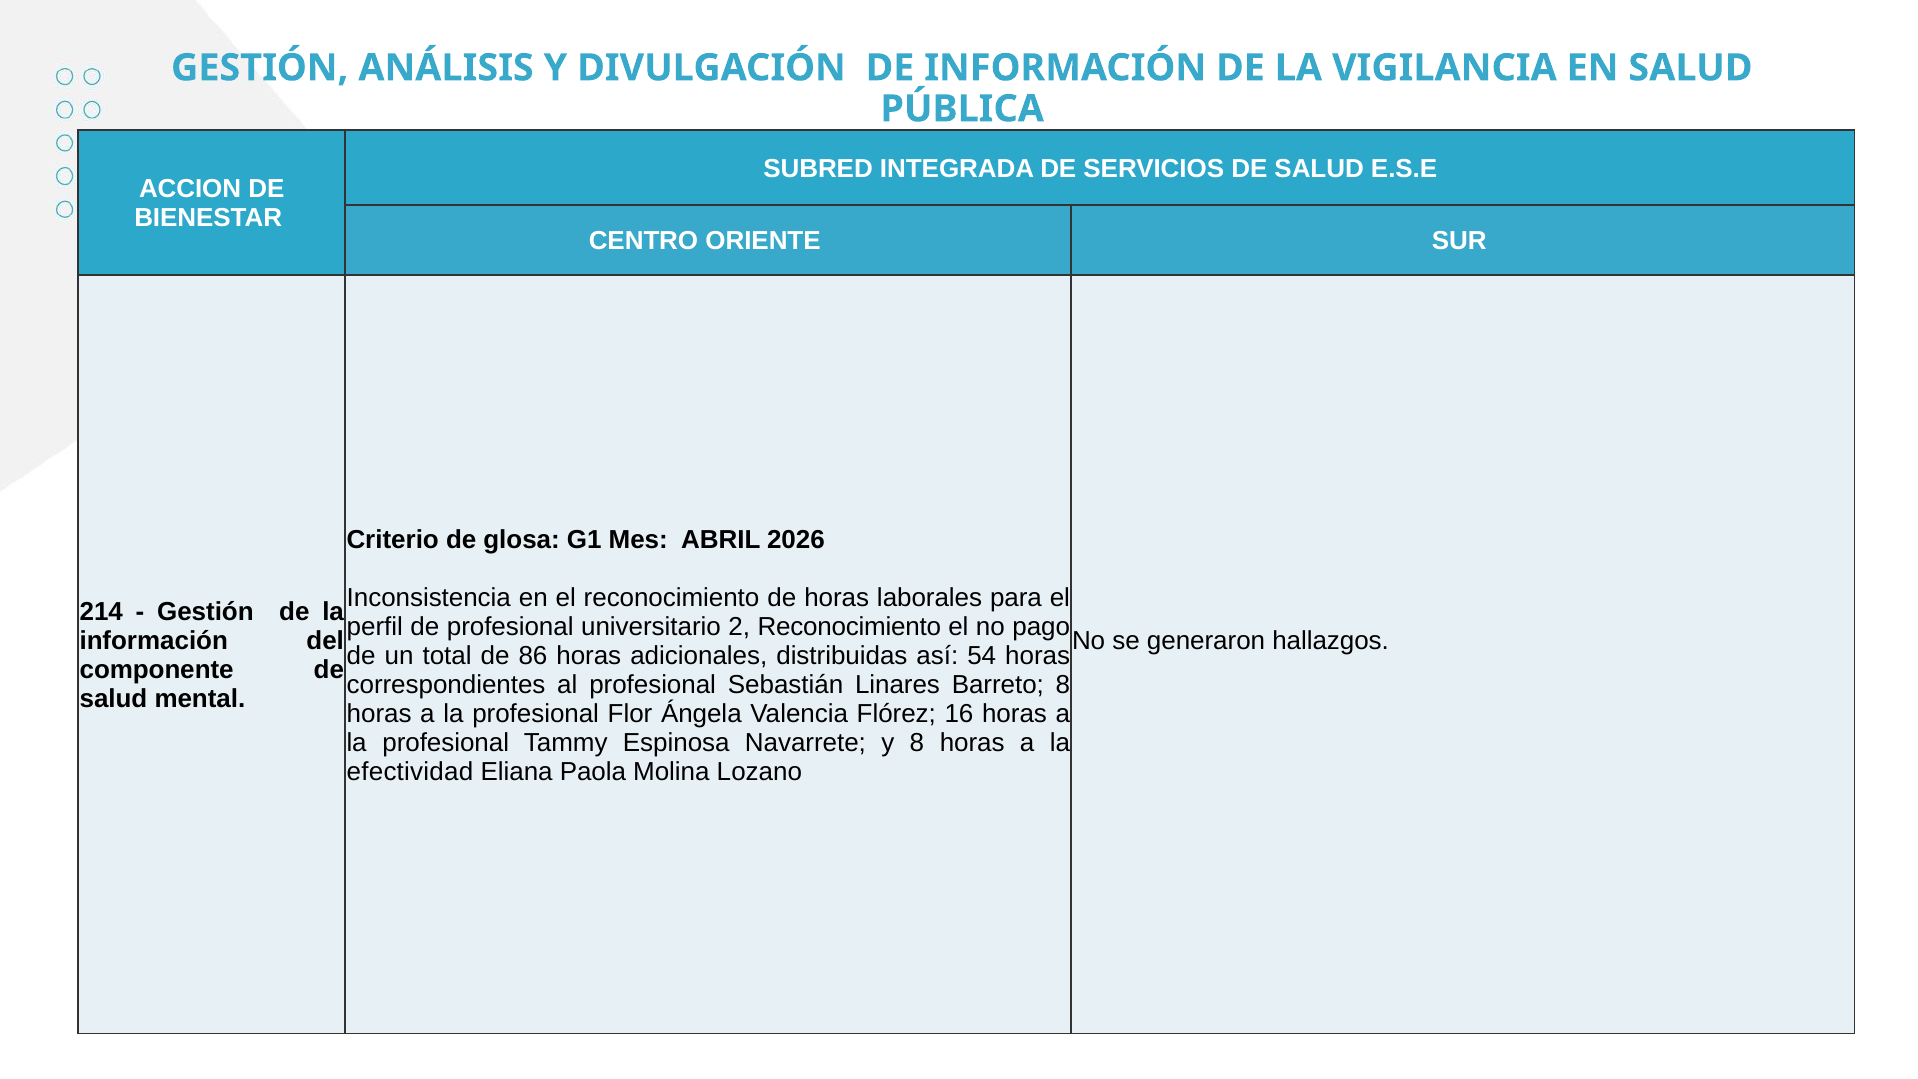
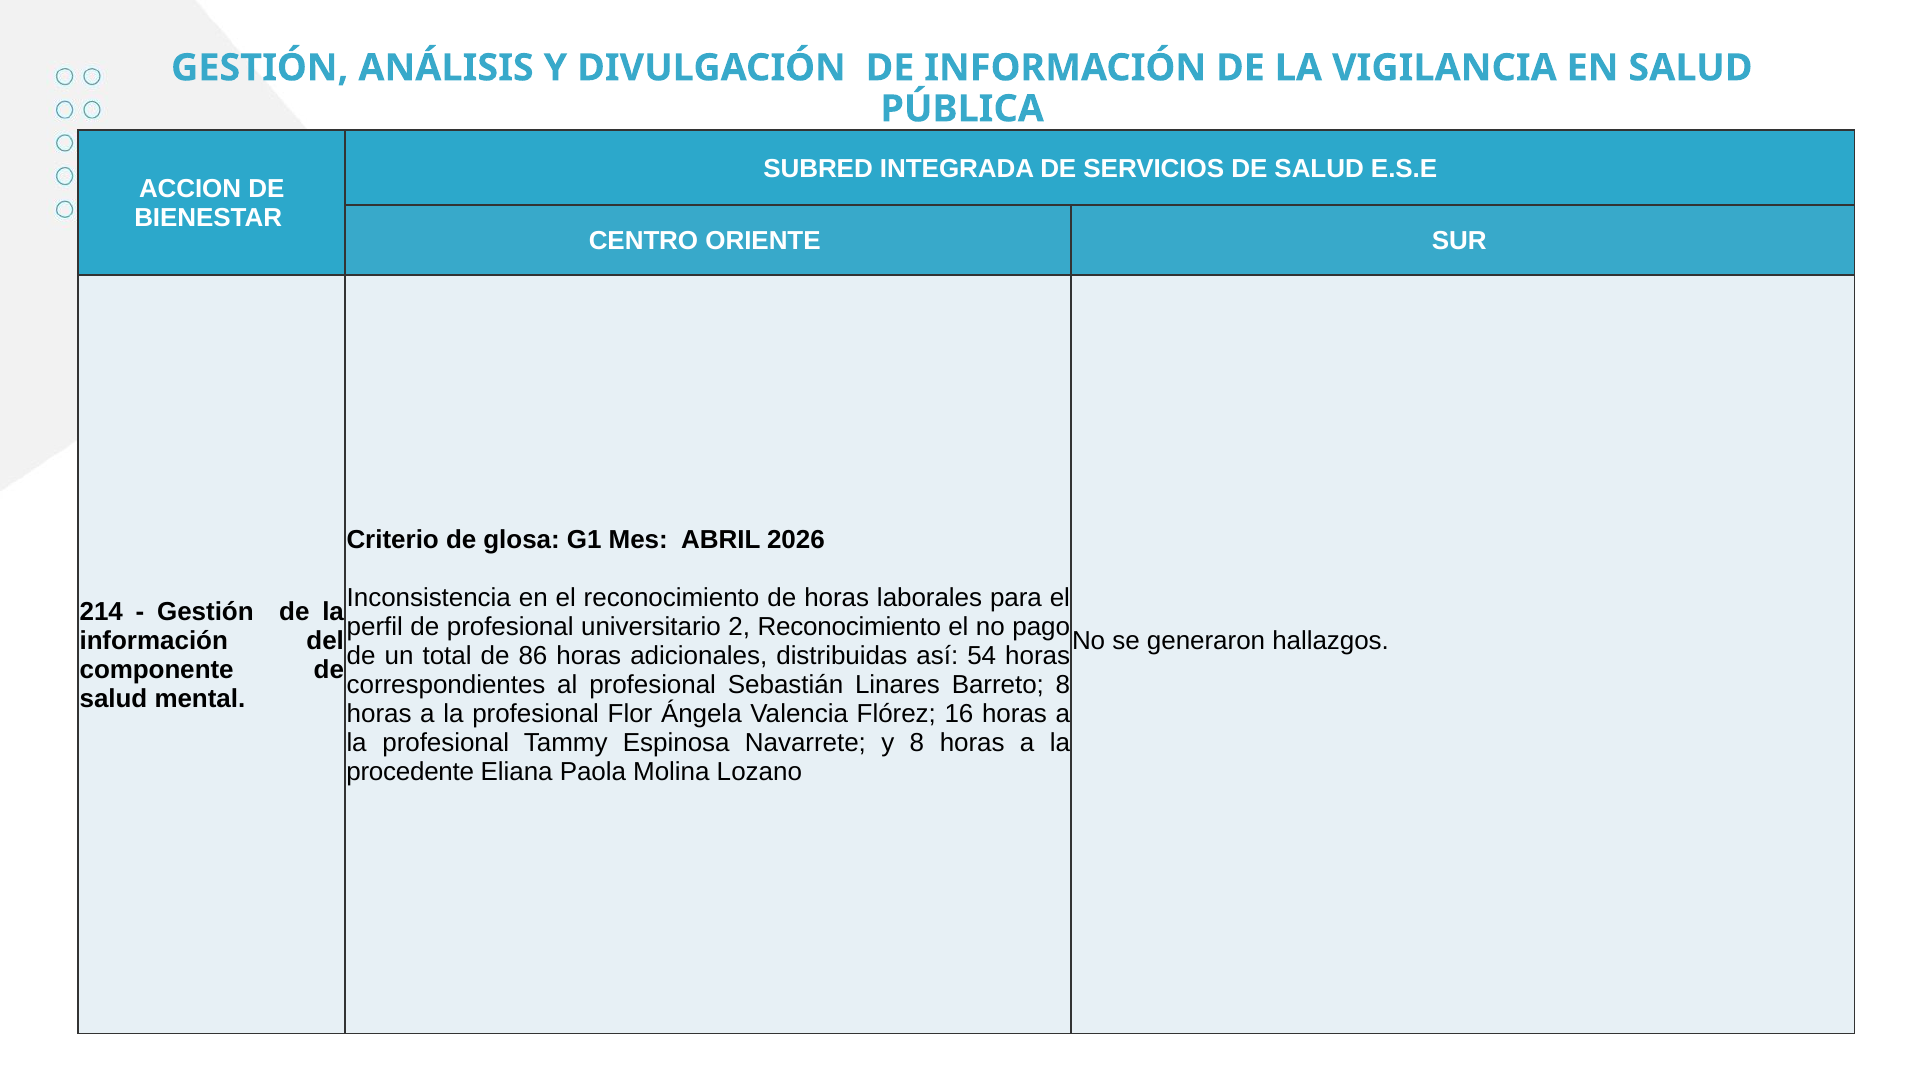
efectividad: efectividad -> procedente
